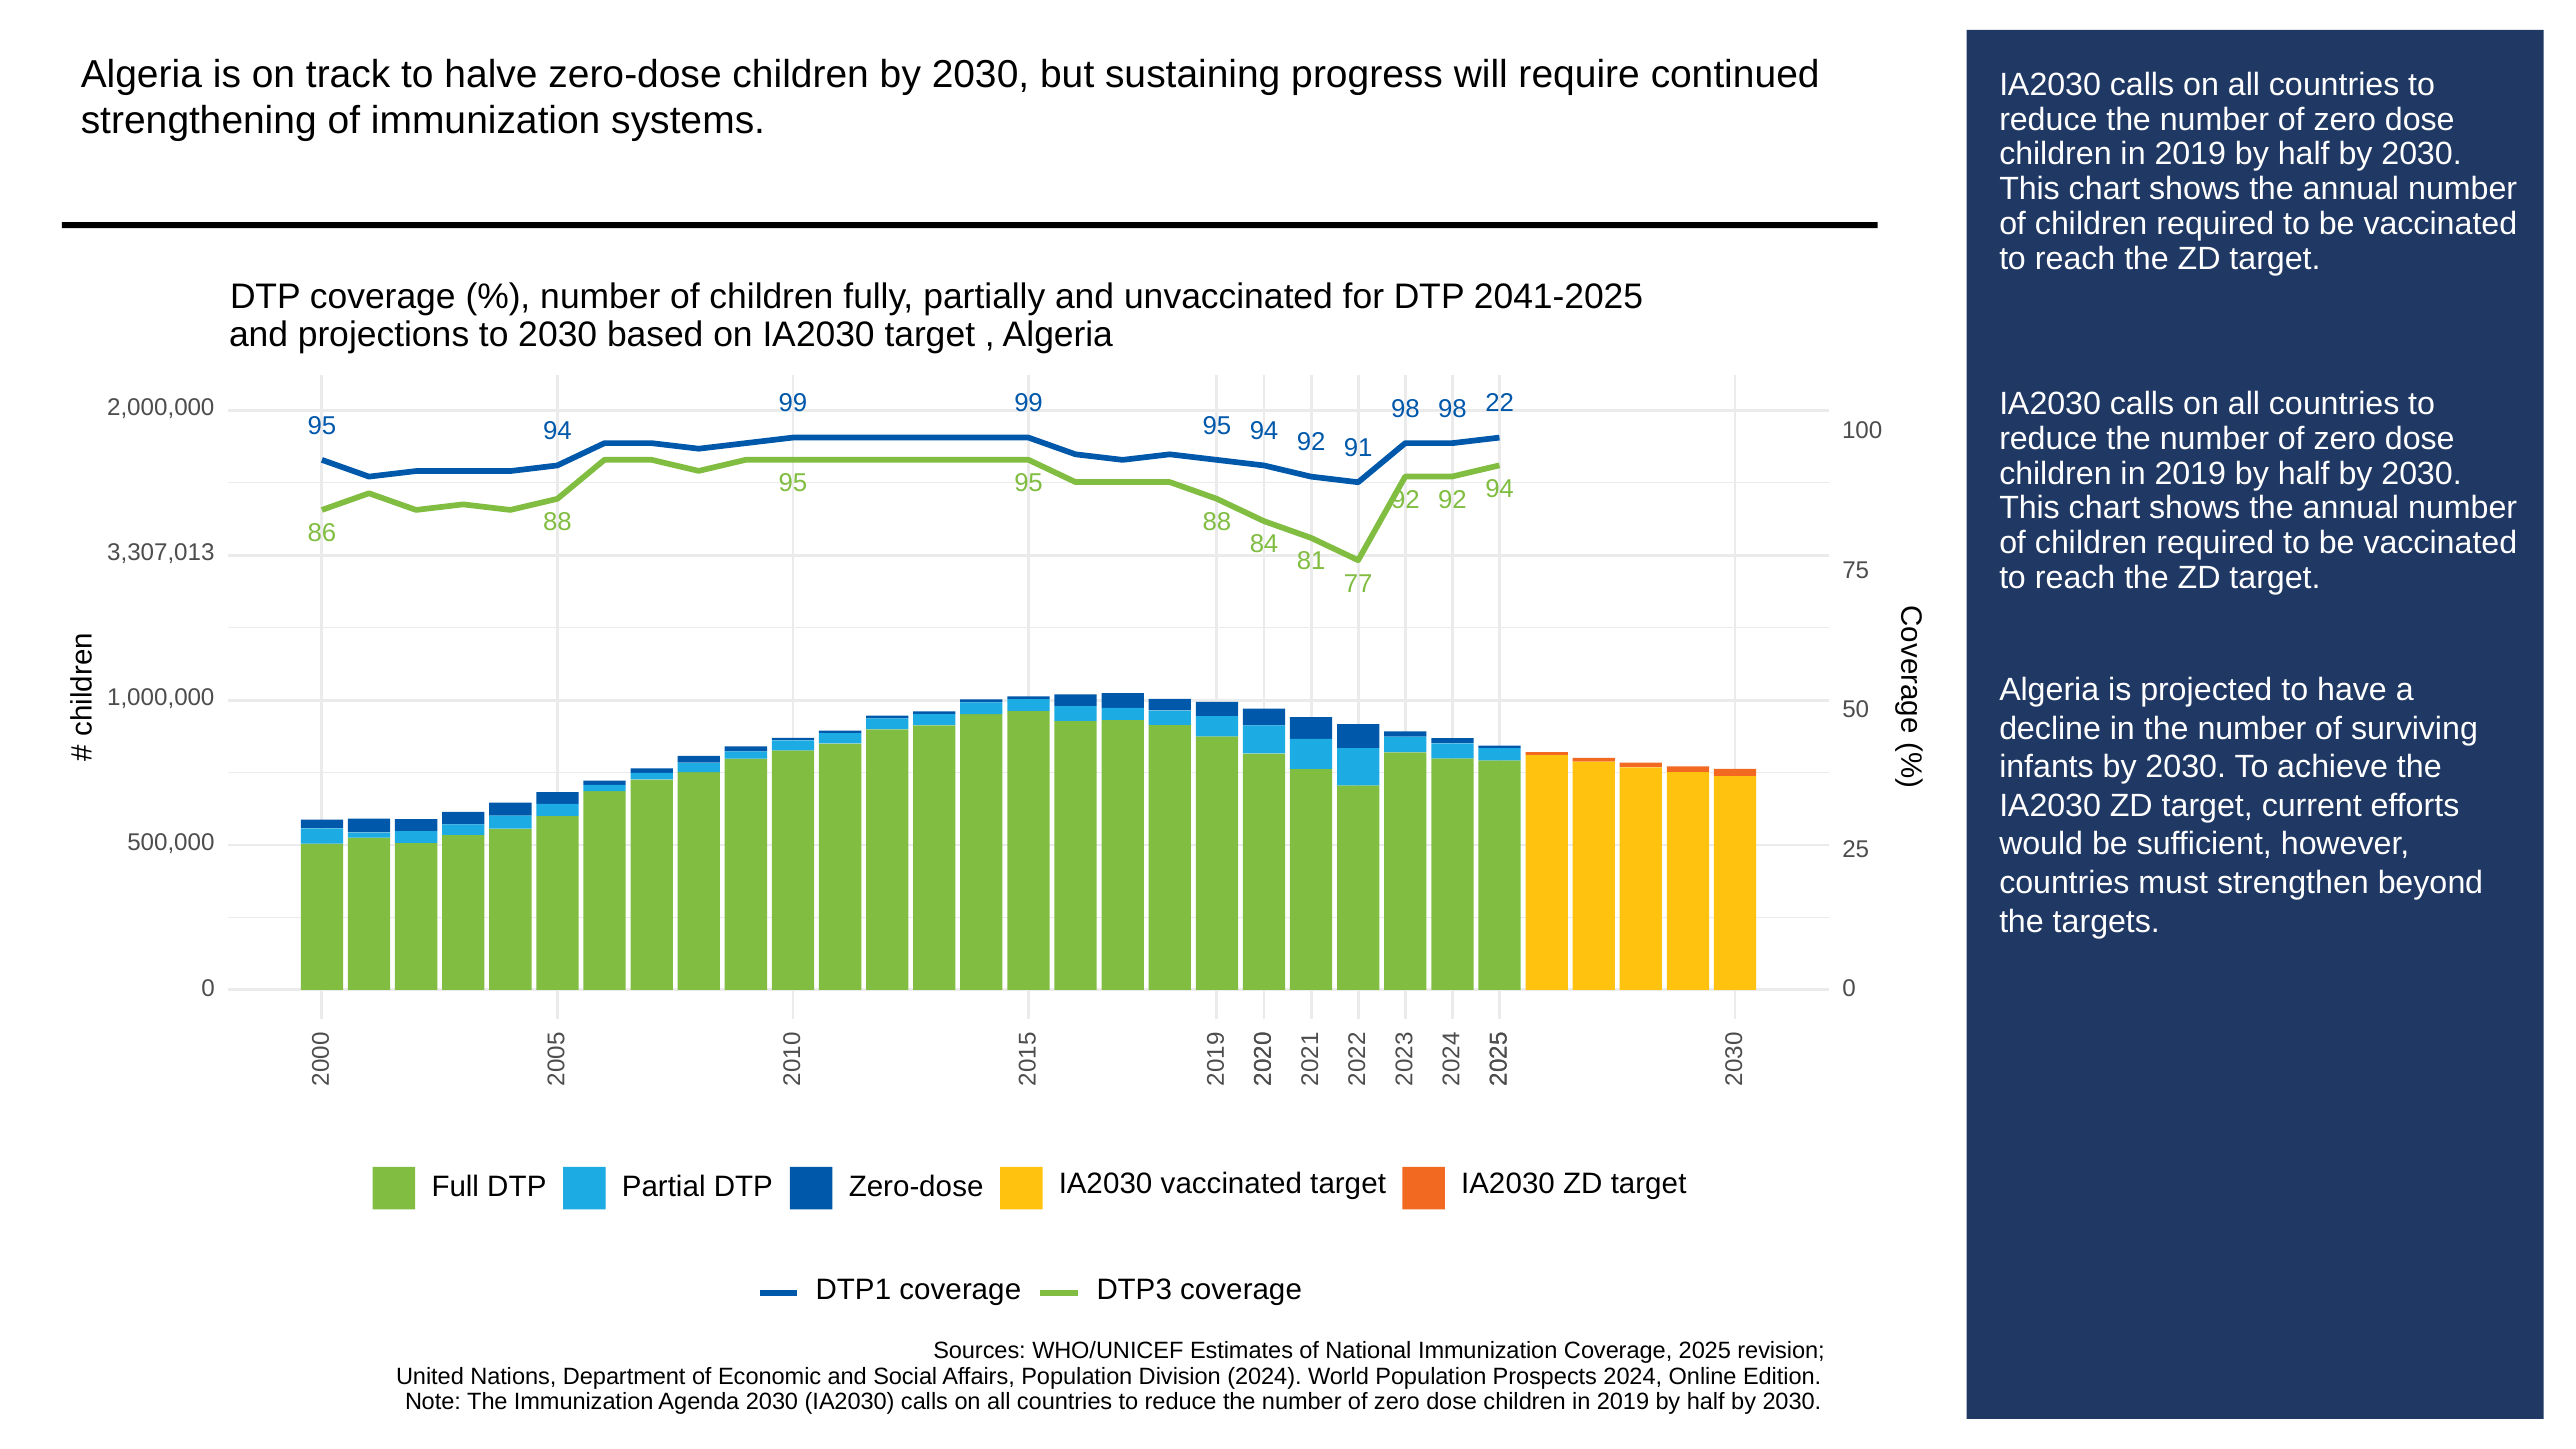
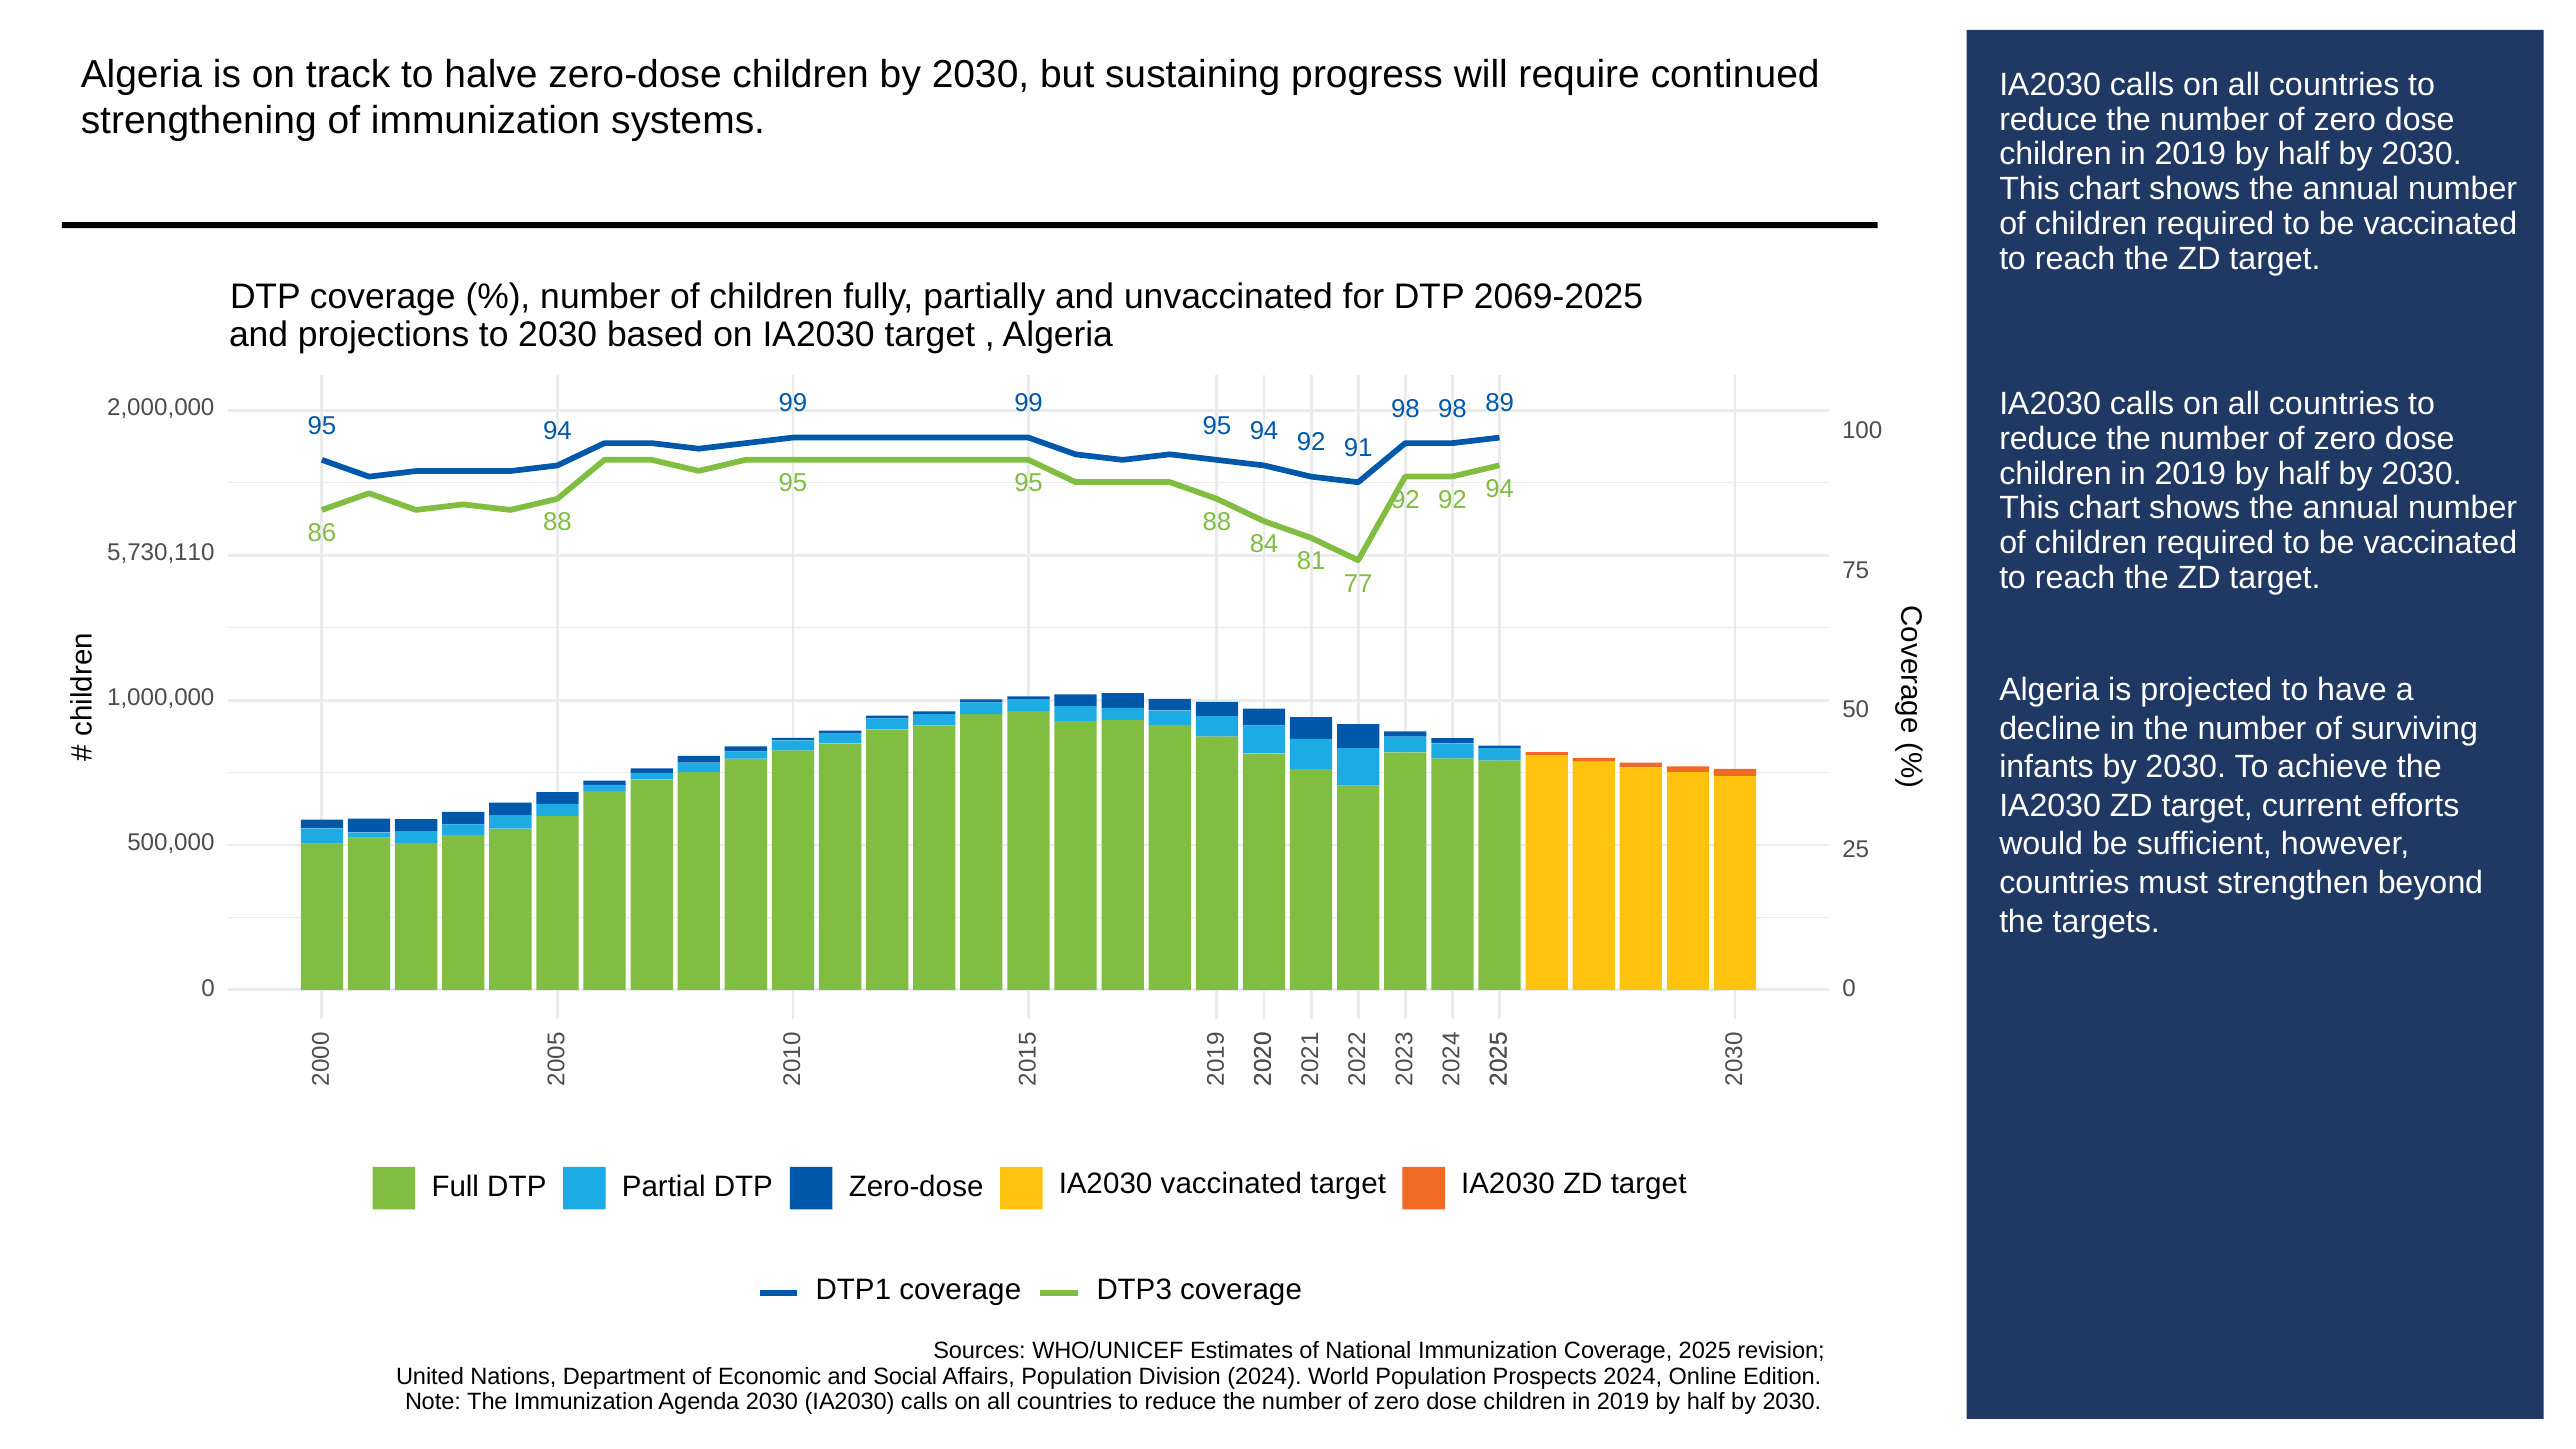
2041-2025: 2041-2025 -> 2069-2025
22: 22 -> 89
3,307,013: 3,307,013 -> 5,730,110
